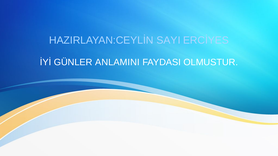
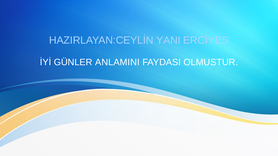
SAYI: SAYI -> YANI
